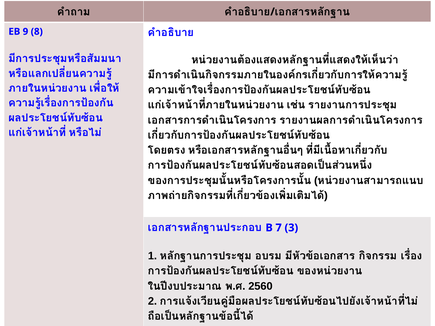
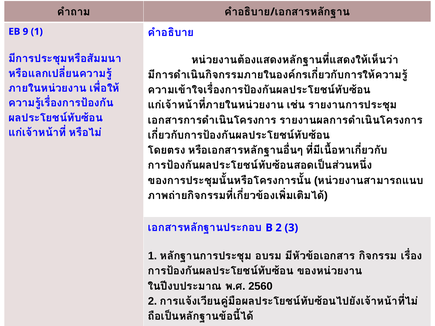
9 8: 8 -> 1
B 7: 7 -> 2
